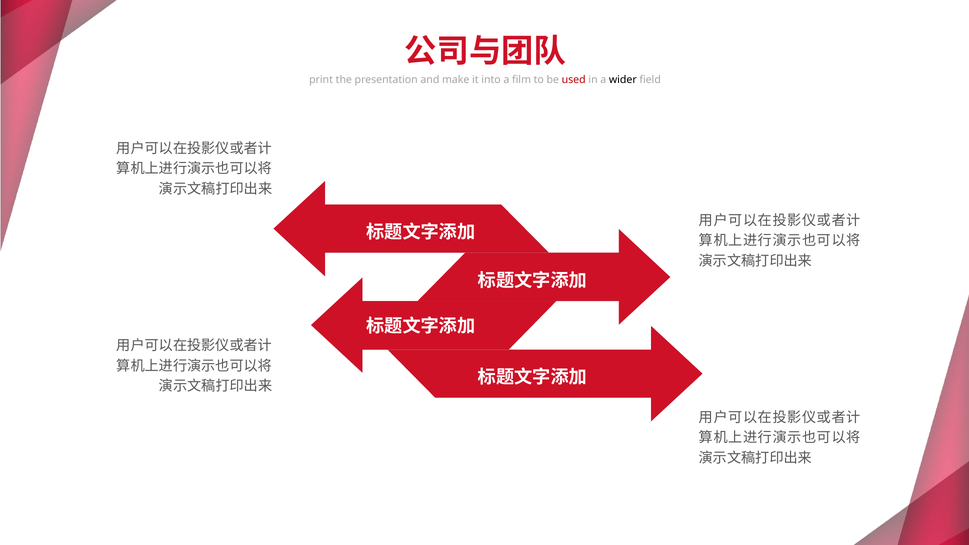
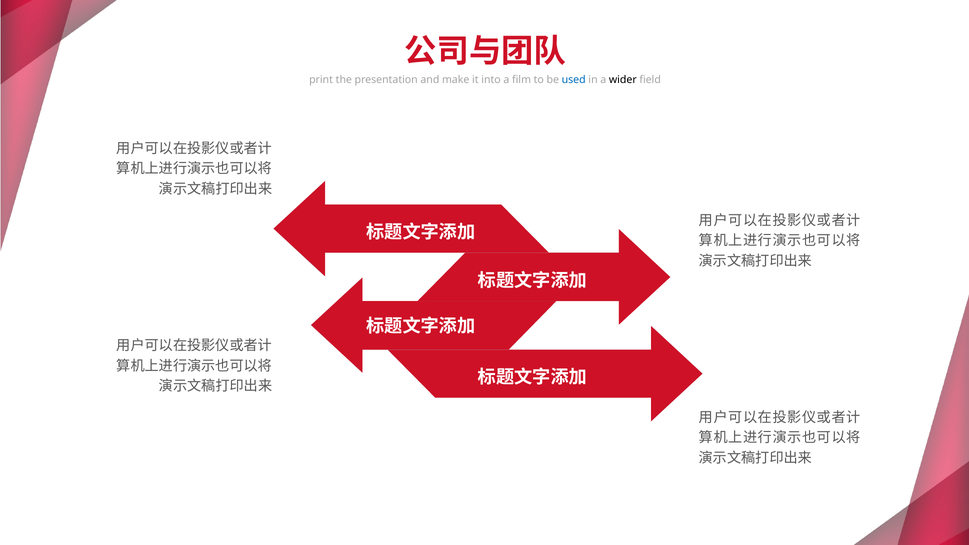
used colour: red -> blue
